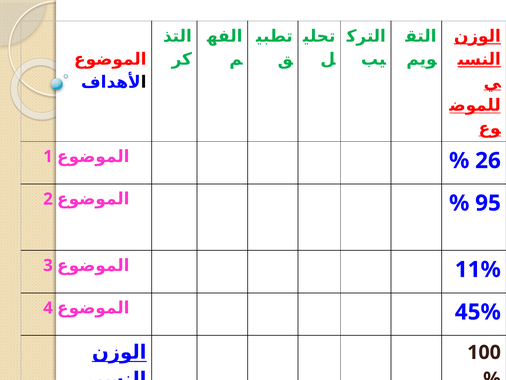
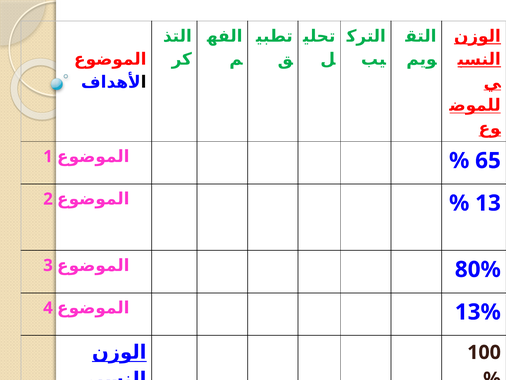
26: 26 -> 65
95: 95 -> 13
11%: 11% -> 80%
45%: 45% -> 13%
